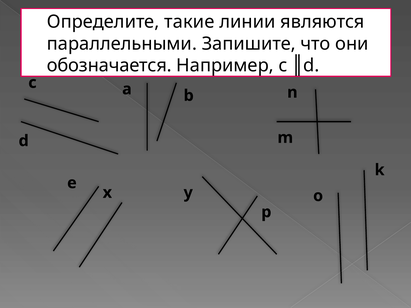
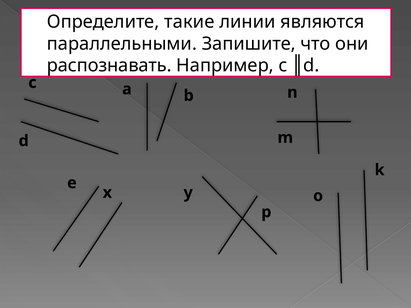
обозначается: обозначается -> распознавать
